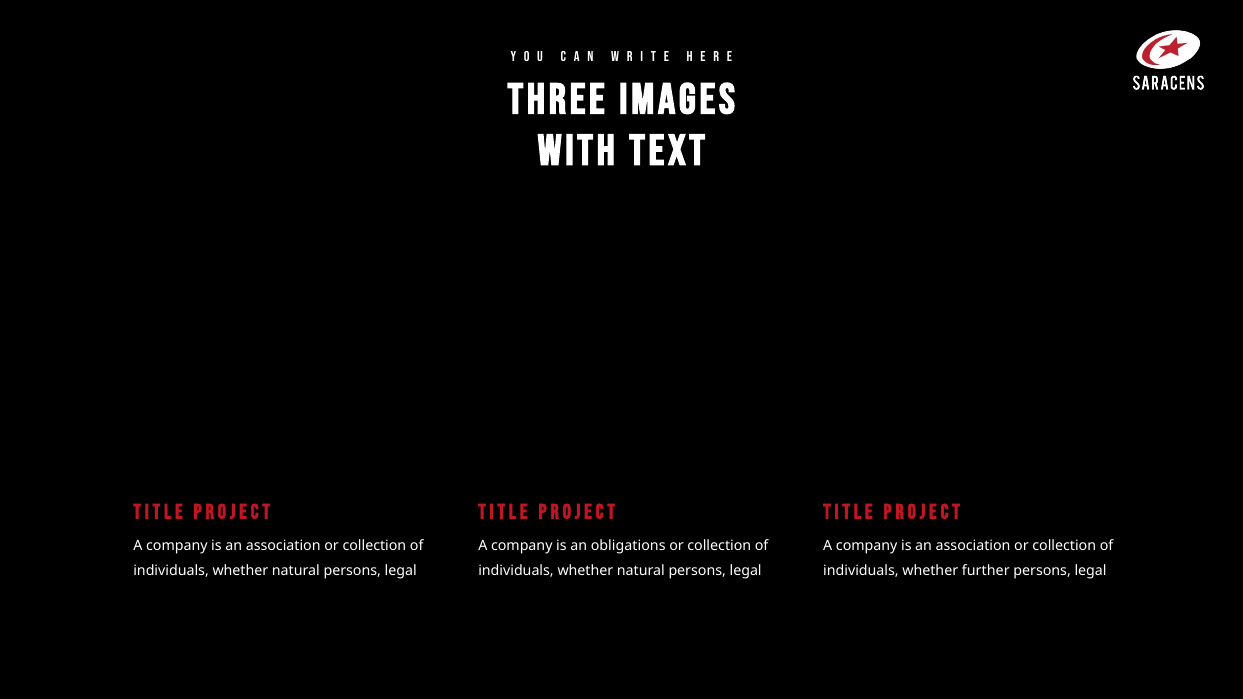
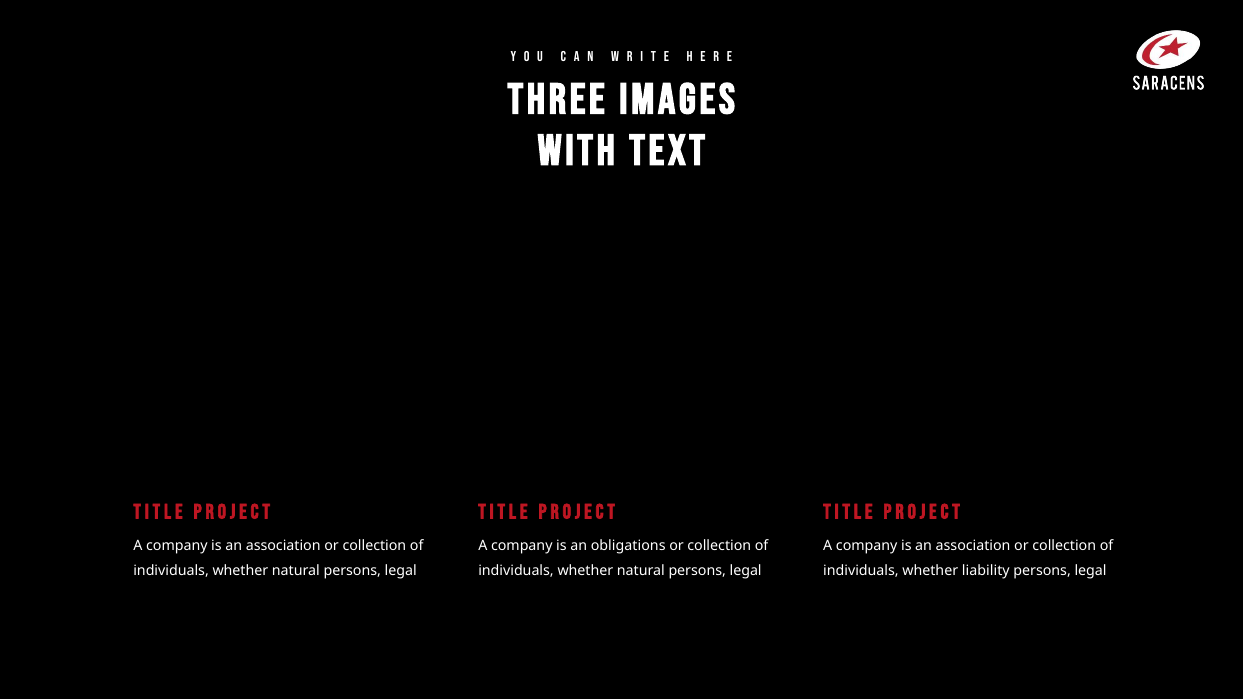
further: further -> liability
